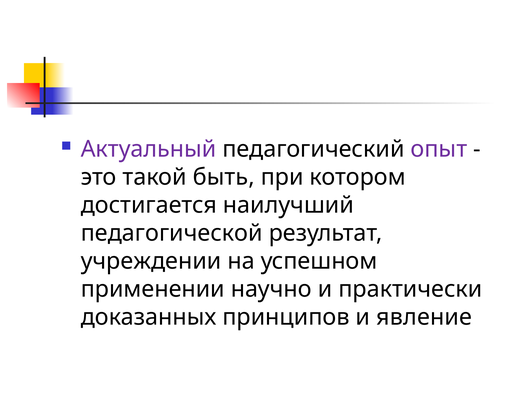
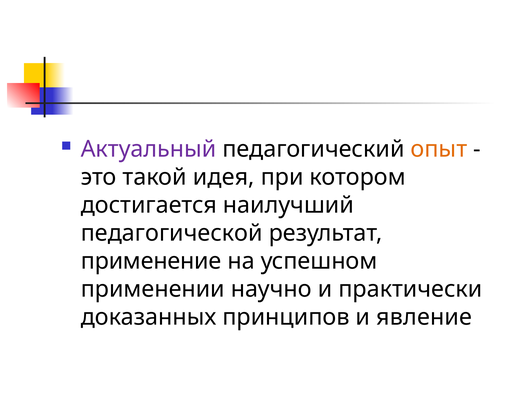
опыт colour: purple -> orange
быть: быть -> идея
учреждении: учреждении -> применение
